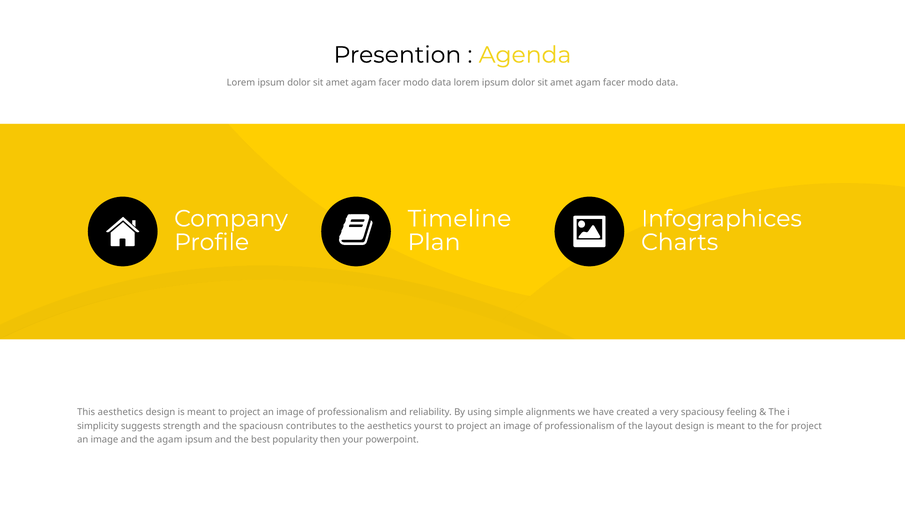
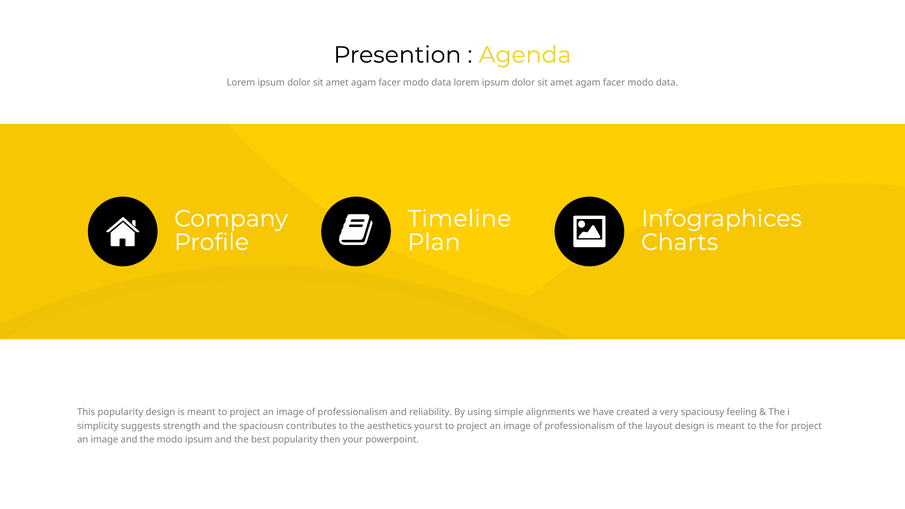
This aesthetics: aesthetics -> popularity
the agam: agam -> modo
